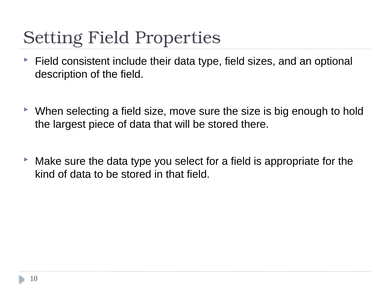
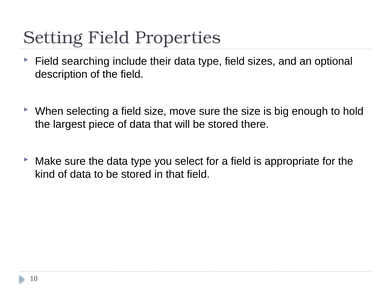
consistent: consistent -> searching
